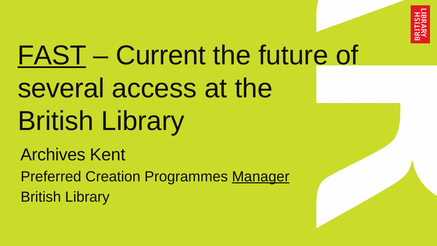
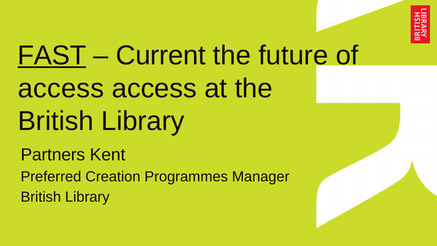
several at (61, 88): several -> access
Archives: Archives -> Partners
Manager underline: present -> none
